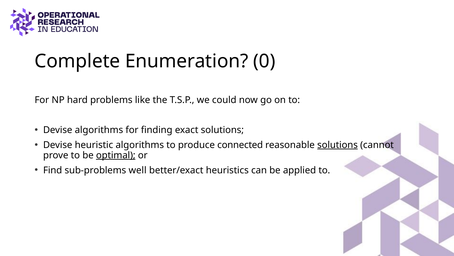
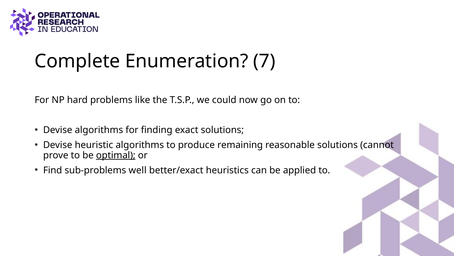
0: 0 -> 7
connected: connected -> remaining
solutions at (338, 145) underline: present -> none
